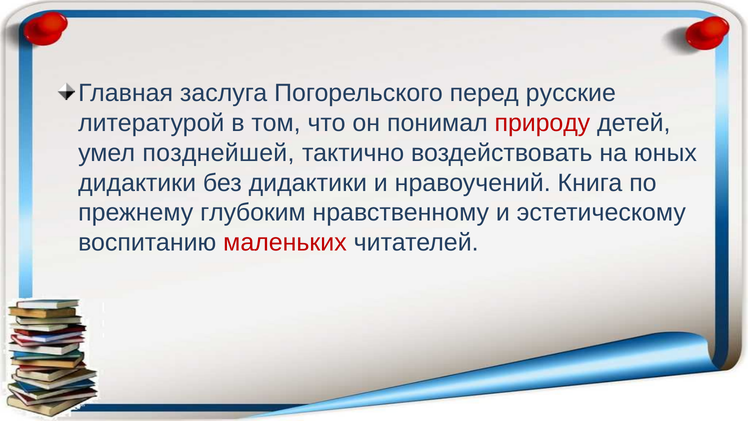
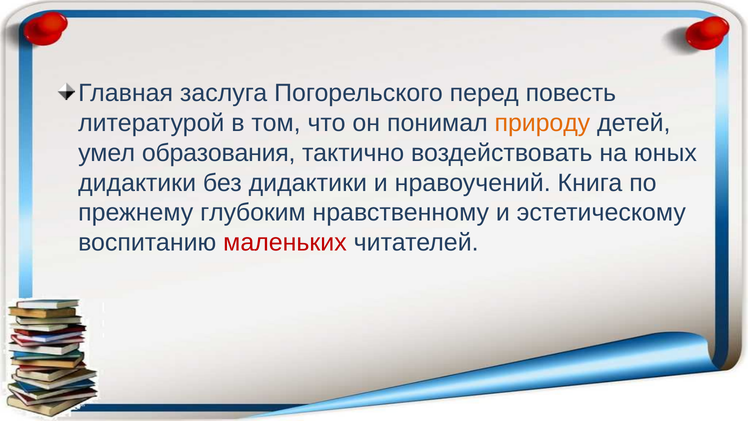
русские: русские -> повесть
природу colour: red -> orange
позднейшей: позднейшей -> образования
